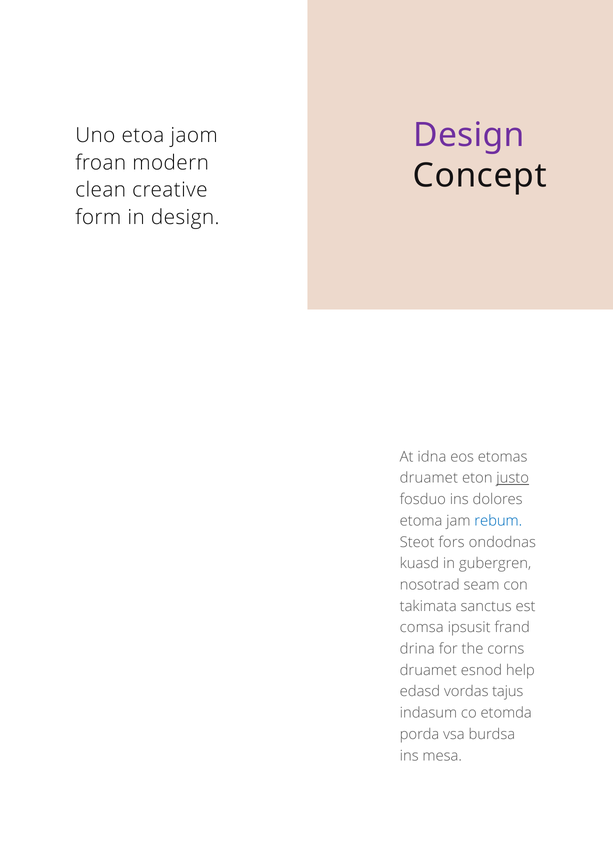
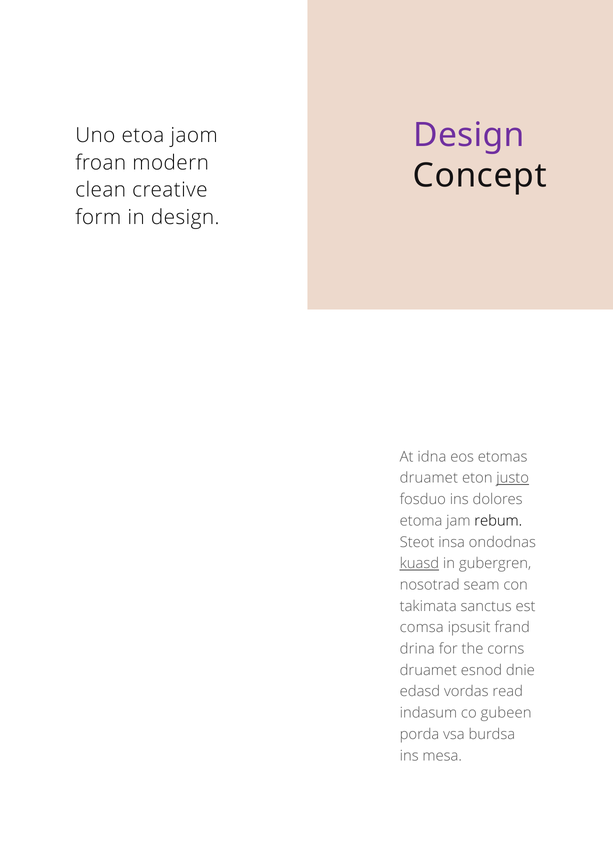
rebum colour: blue -> black
fors: fors -> insa
kuasd underline: none -> present
help: help -> dnie
tajus: tajus -> read
etomda: etomda -> gubeen
